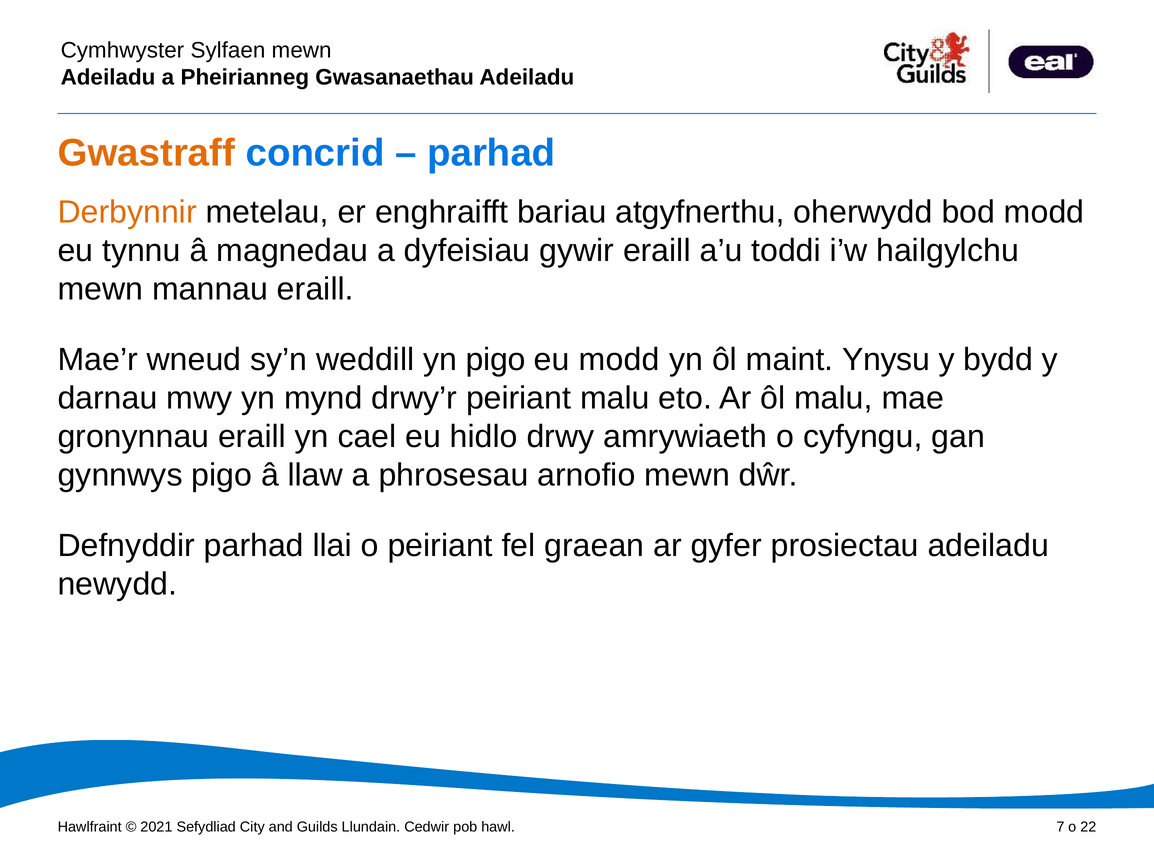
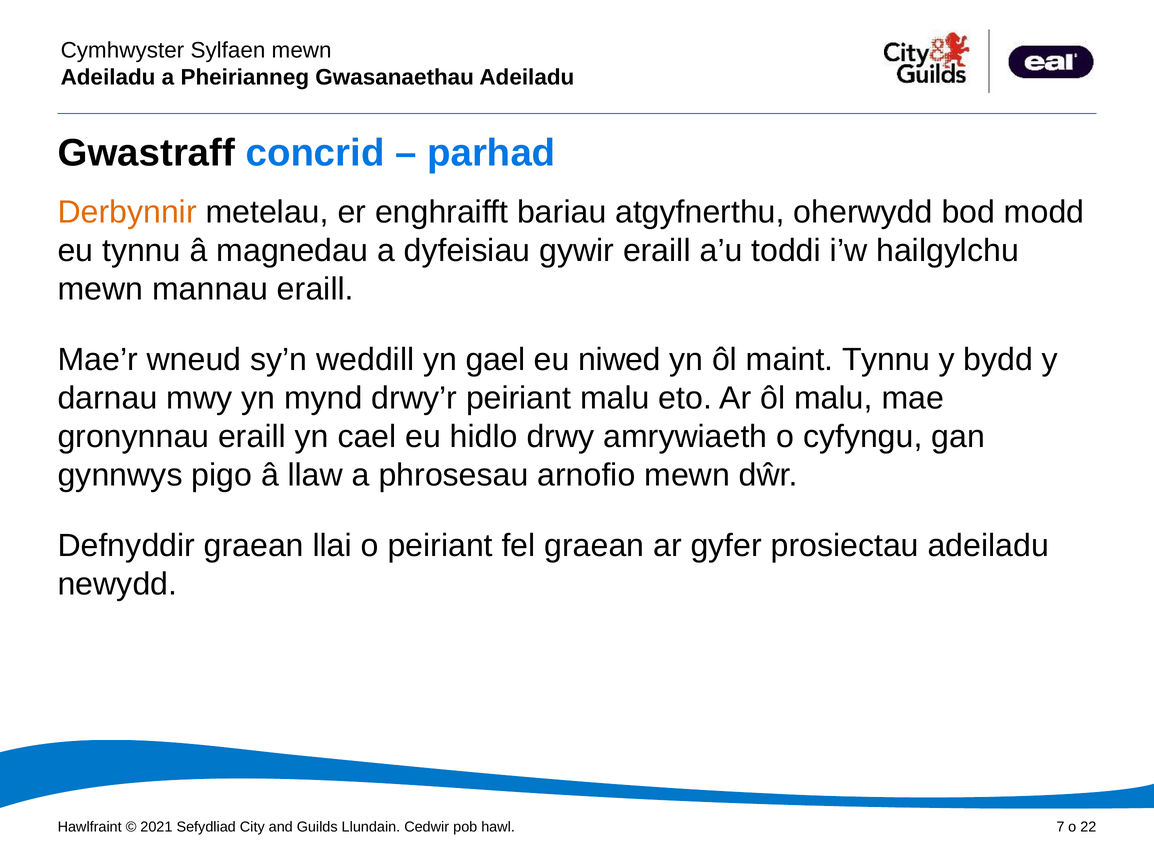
Gwastraff colour: orange -> black
yn pigo: pigo -> gael
eu modd: modd -> niwed
maint Ynysu: Ynysu -> Tynnu
Defnyddir parhad: parhad -> graean
